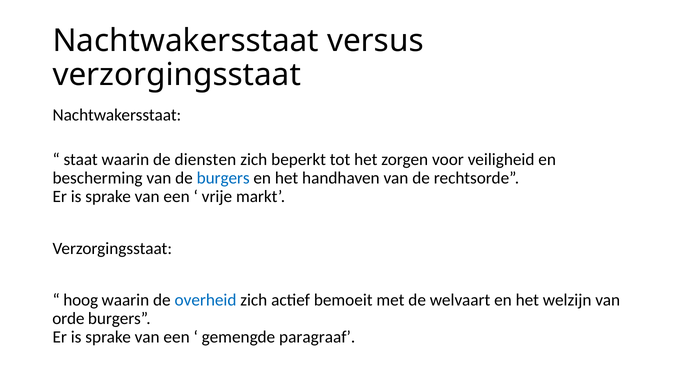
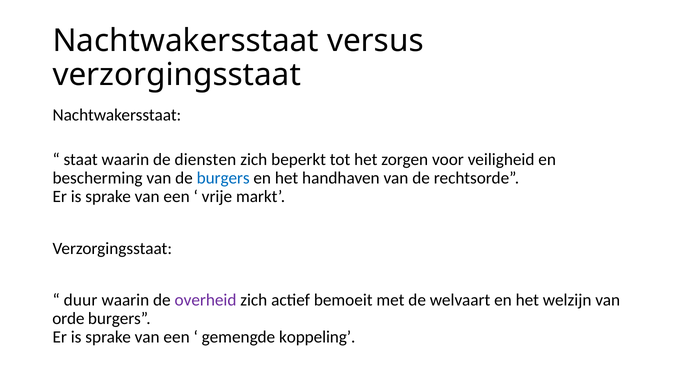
hoog: hoog -> duur
overheid colour: blue -> purple
paragraaf: paragraaf -> koppeling
